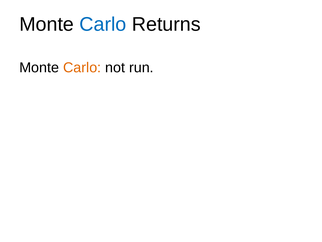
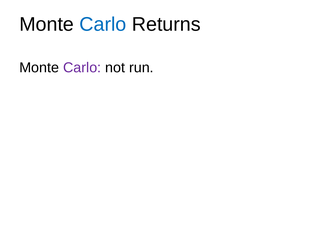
Carlo at (82, 68) colour: orange -> purple
